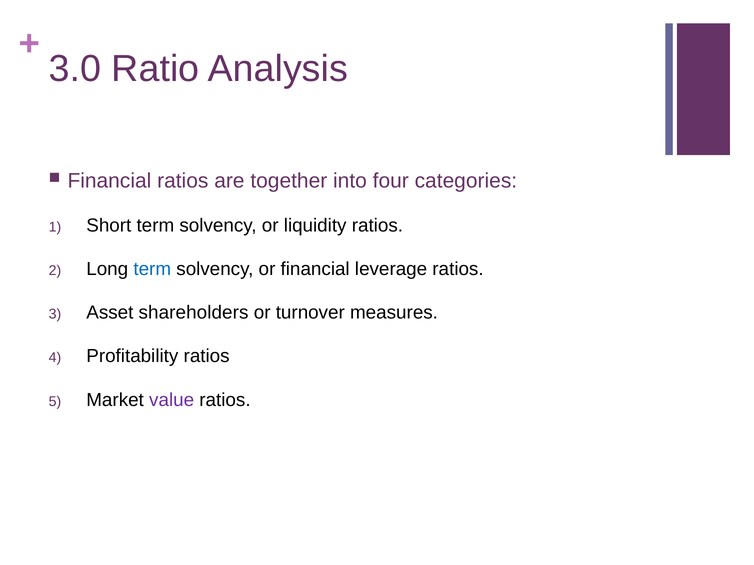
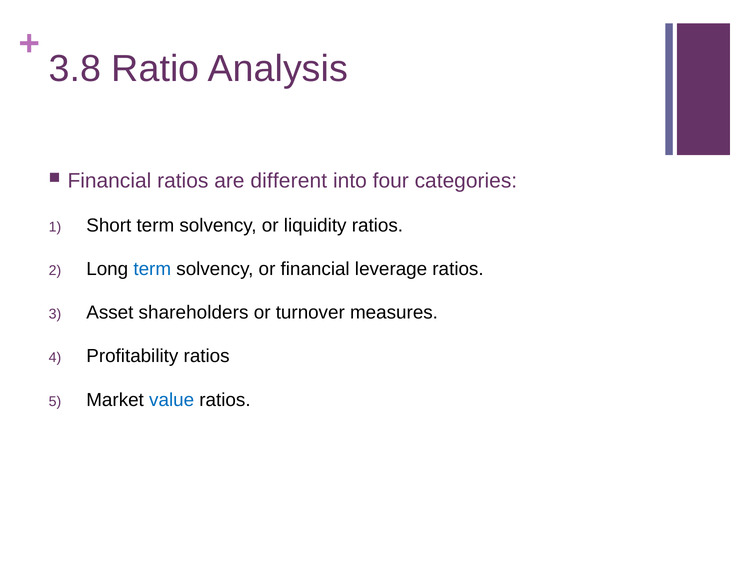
3.0: 3.0 -> 3.8
together: together -> different
value colour: purple -> blue
